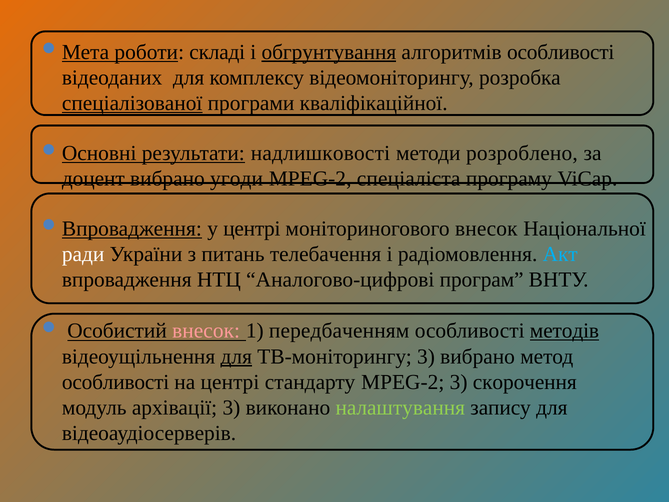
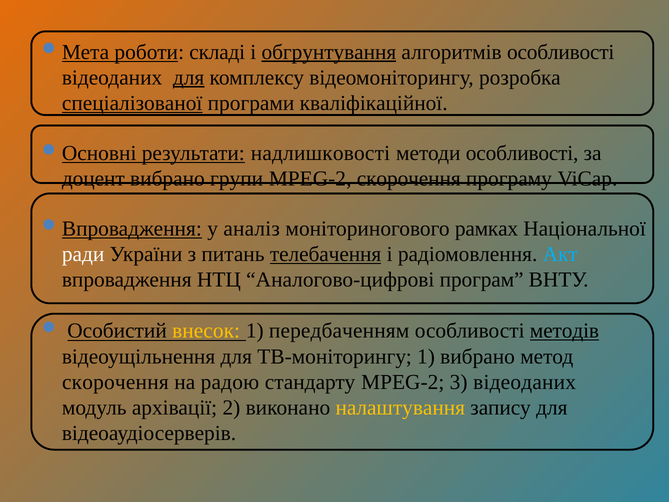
для at (189, 78) underline: none -> present
методи розроблено: розроблено -> особливості
угоди: угоди -> групи
MPEG-2 спеціаліста: спеціаліста -> скорочення
у центрі: центрі -> аналіз
моніториногового внесок: внесок -> рамках
телебачення underline: none -> present
внесок at (206, 331) colour: pink -> yellow
для at (236, 356) underline: present -> none
ТВ-моніторингу 3: 3 -> 1
особливості at (116, 382): особливості -> скорочення
на центрі: центрі -> радою
3 скорочення: скорочення -> відеоданих
архівації 3: 3 -> 2
налаштування colour: light green -> yellow
